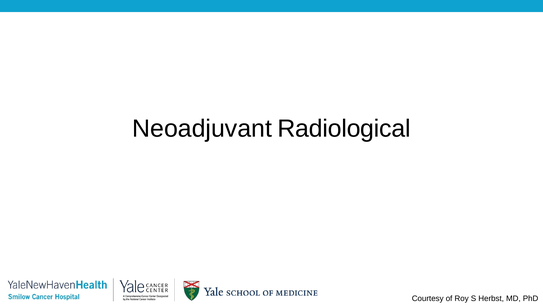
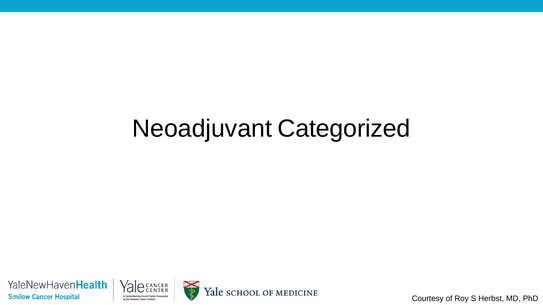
Radiological: Radiological -> Categorized
